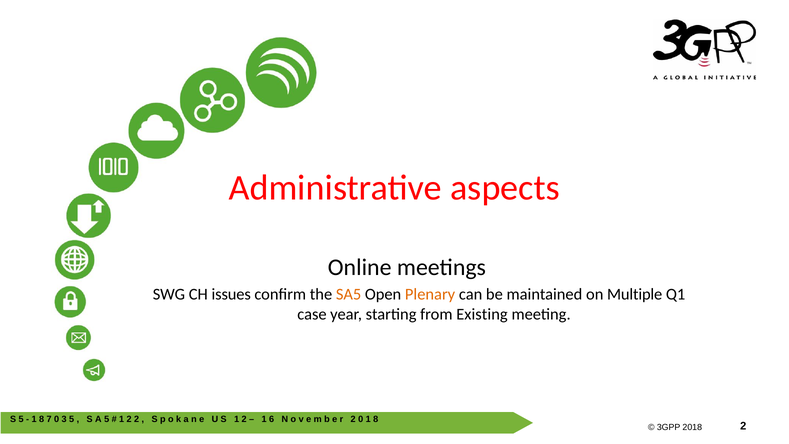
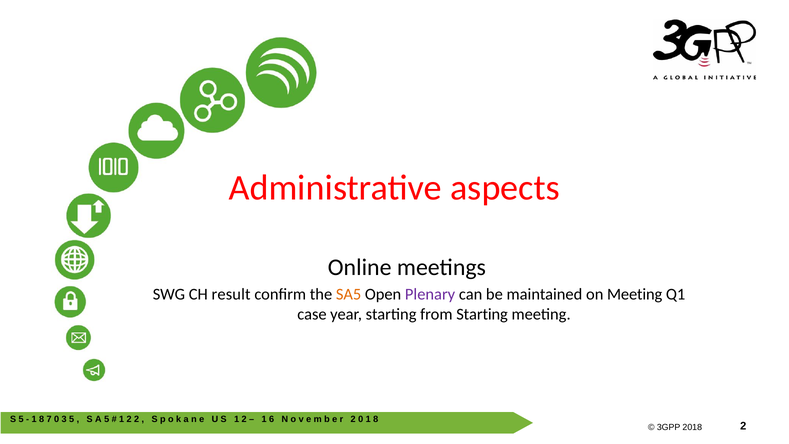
issues: issues -> result
Plenary colour: orange -> purple
on Multiple: Multiple -> Meeting
from Existing: Existing -> Starting
